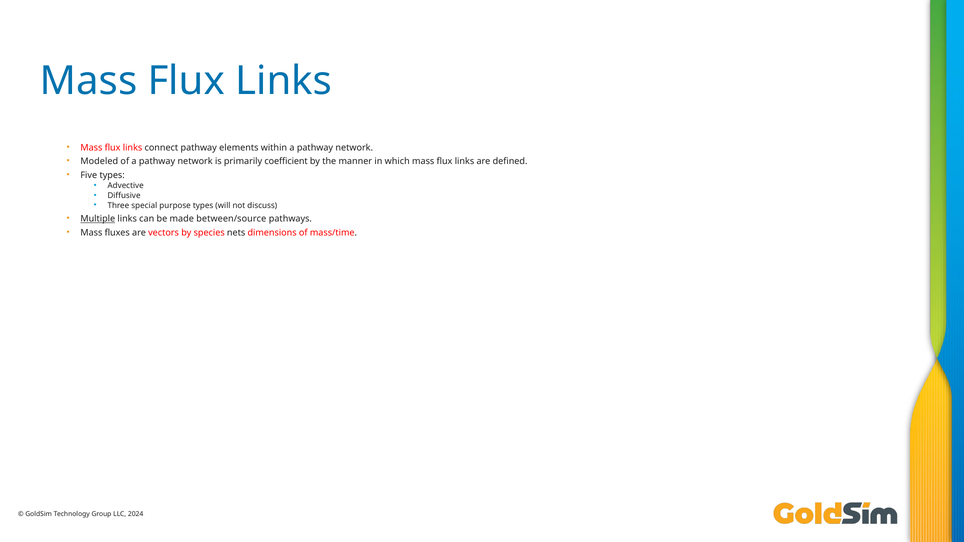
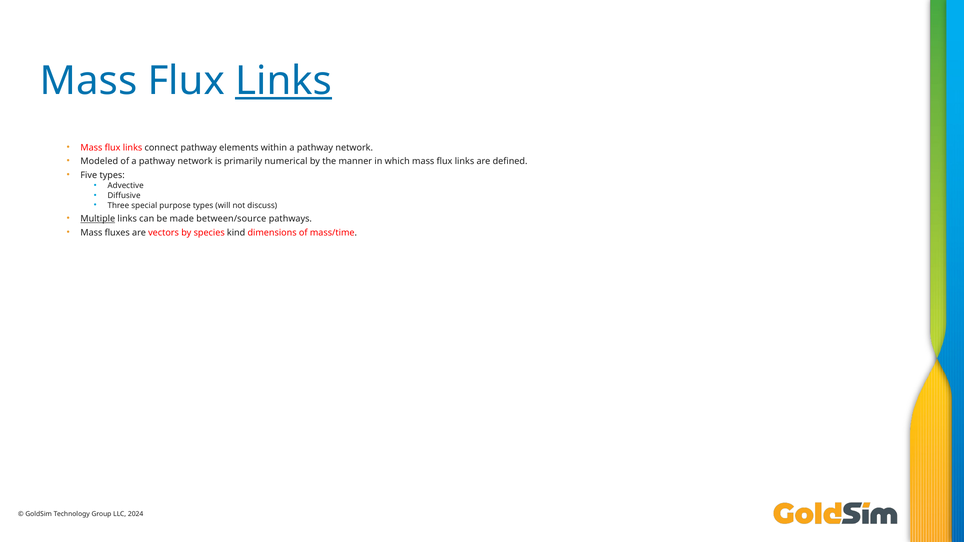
Links at (284, 81) underline: none -> present
coefficient: coefficient -> numerical
nets: nets -> kind
